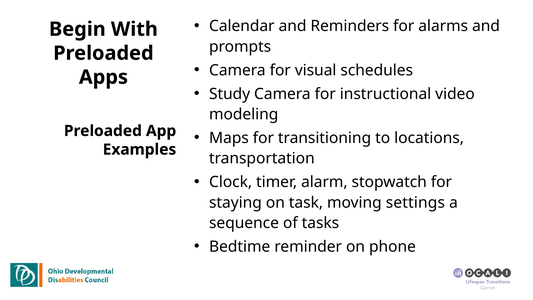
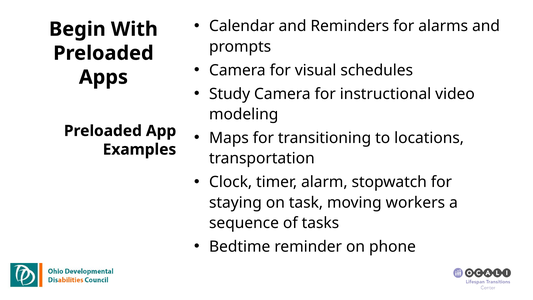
settings: settings -> workers
